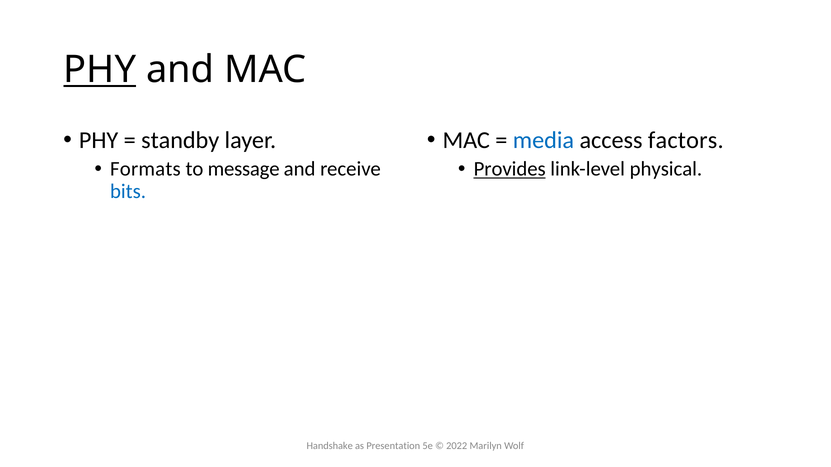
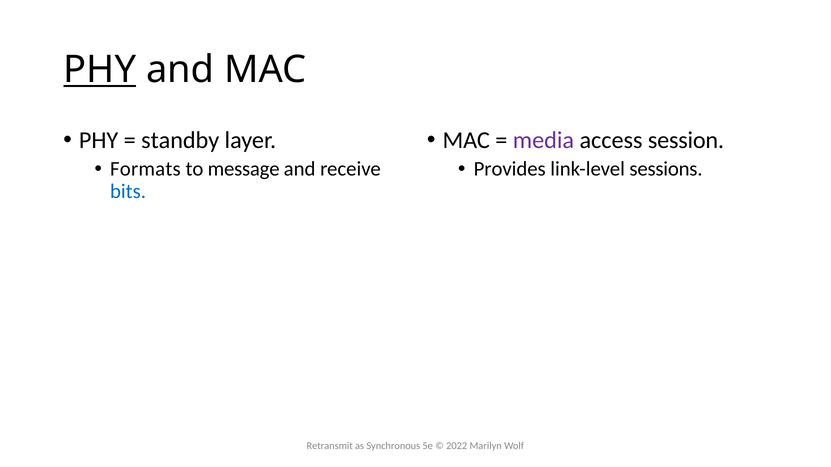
media colour: blue -> purple
factors: factors -> session
Provides underline: present -> none
physical: physical -> sessions
Handshake: Handshake -> Retransmit
Presentation: Presentation -> Synchronous
